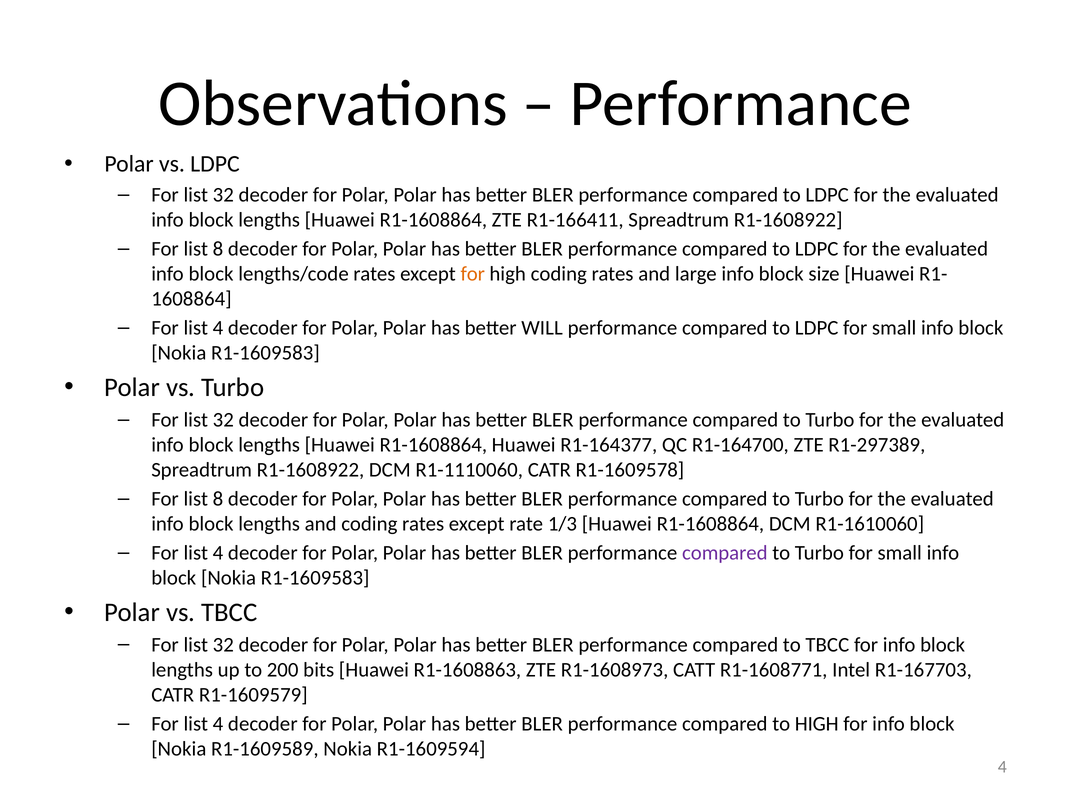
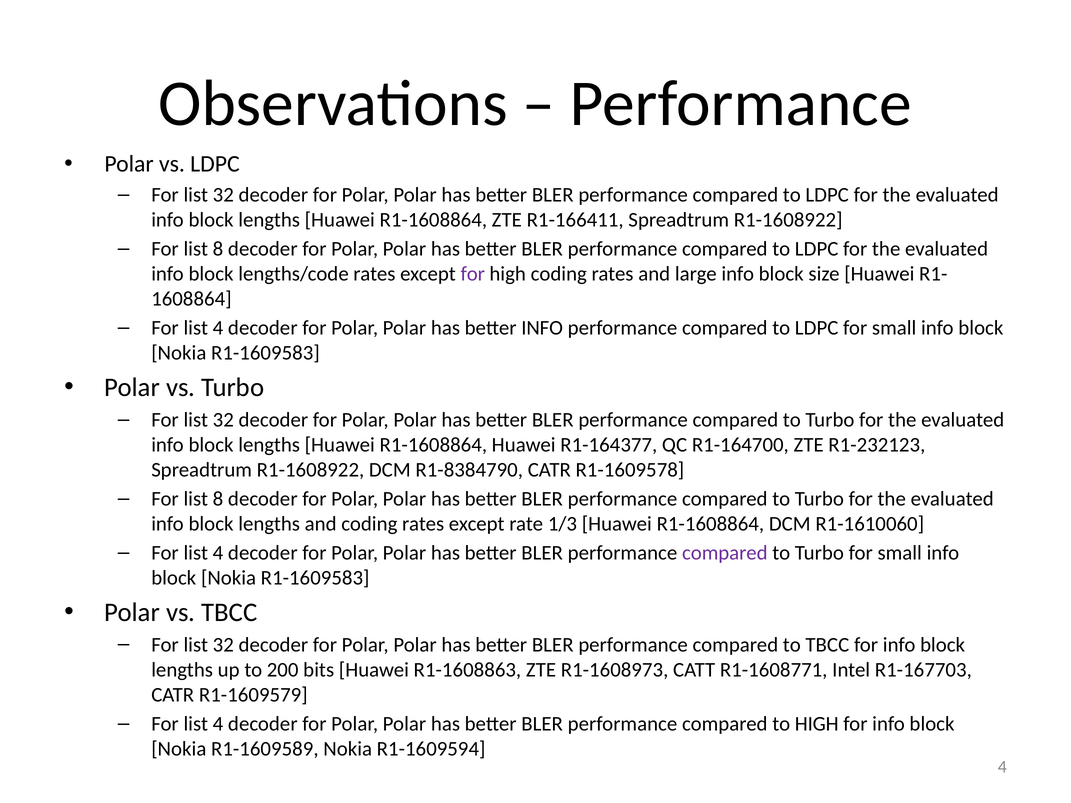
for at (473, 274) colour: orange -> purple
better WILL: WILL -> INFO
R1-297389: R1-297389 -> R1-232123
R1-1110060: R1-1110060 -> R1-8384790
